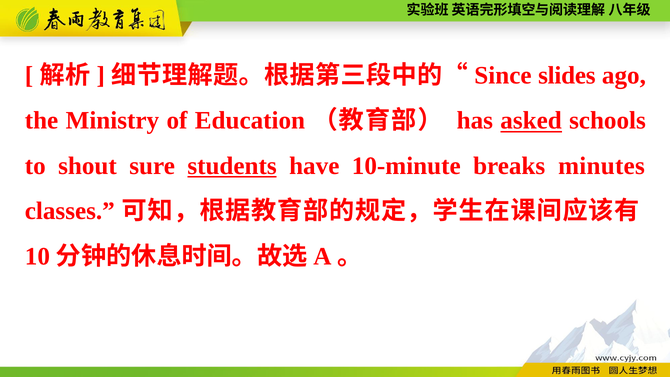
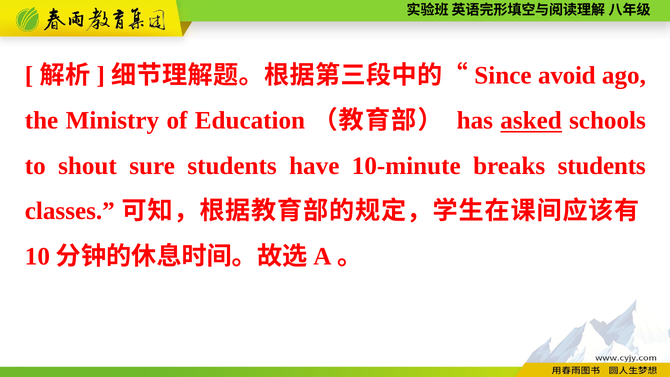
slides: slides -> avoid
students at (232, 166) underline: present -> none
breaks minutes: minutes -> students
